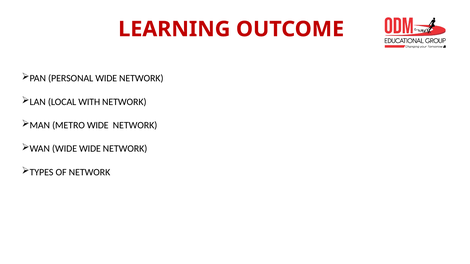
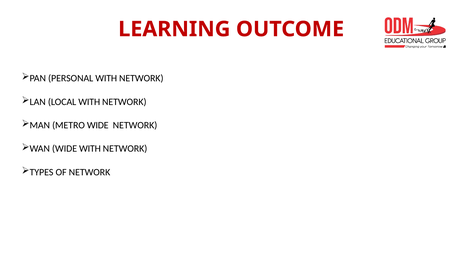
PERSONAL WIDE: WIDE -> WITH
WIDE WIDE: WIDE -> WITH
